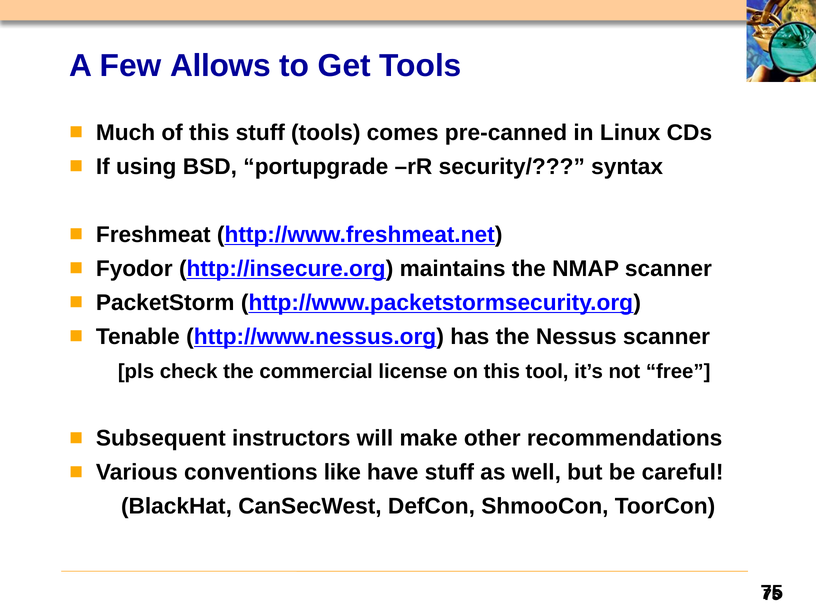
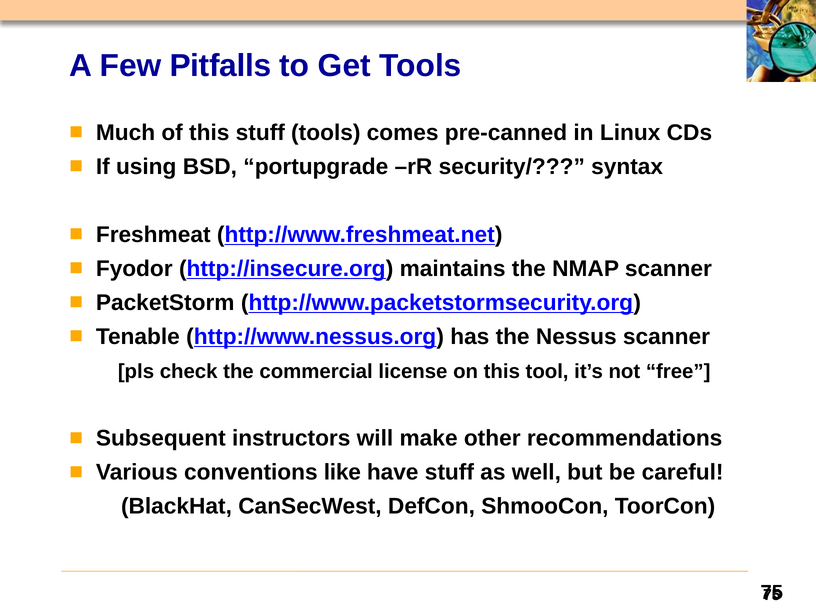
Allows: Allows -> Pitfalls
